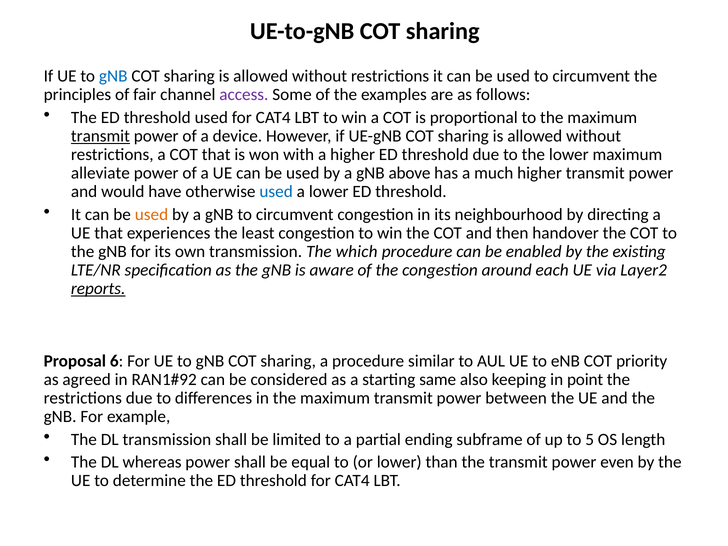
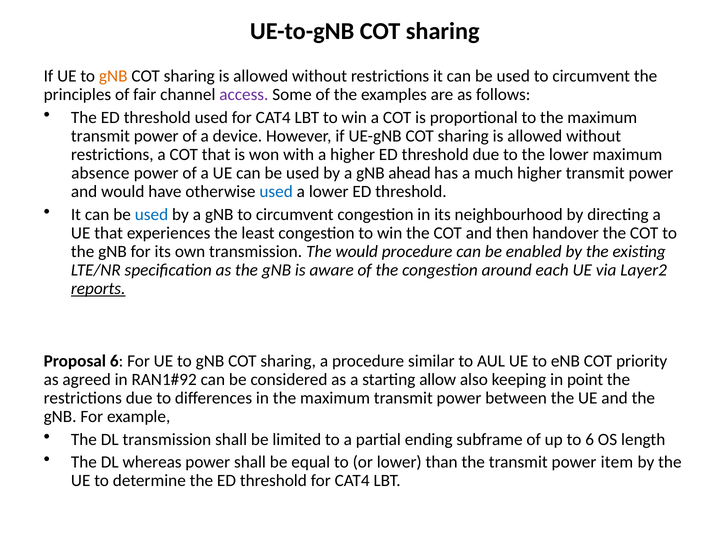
gNB at (113, 76) colour: blue -> orange
transmit at (100, 136) underline: present -> none
alleviate: alleviate -> absence
above: above -> ahead
used at (151, 214) colour: orange -> blue
The which: which -> would
same: same -> allow
to 5: 5 -> 6
even: even -> item
